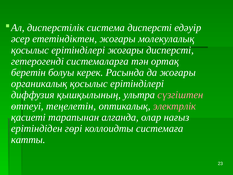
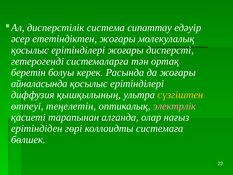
система дисперсті: дисперсті -> сипаттау
органикалық: органикалық -> айналасында
сүзгіштен colour: pink -> yellow
катты: катты -> бөлшек
